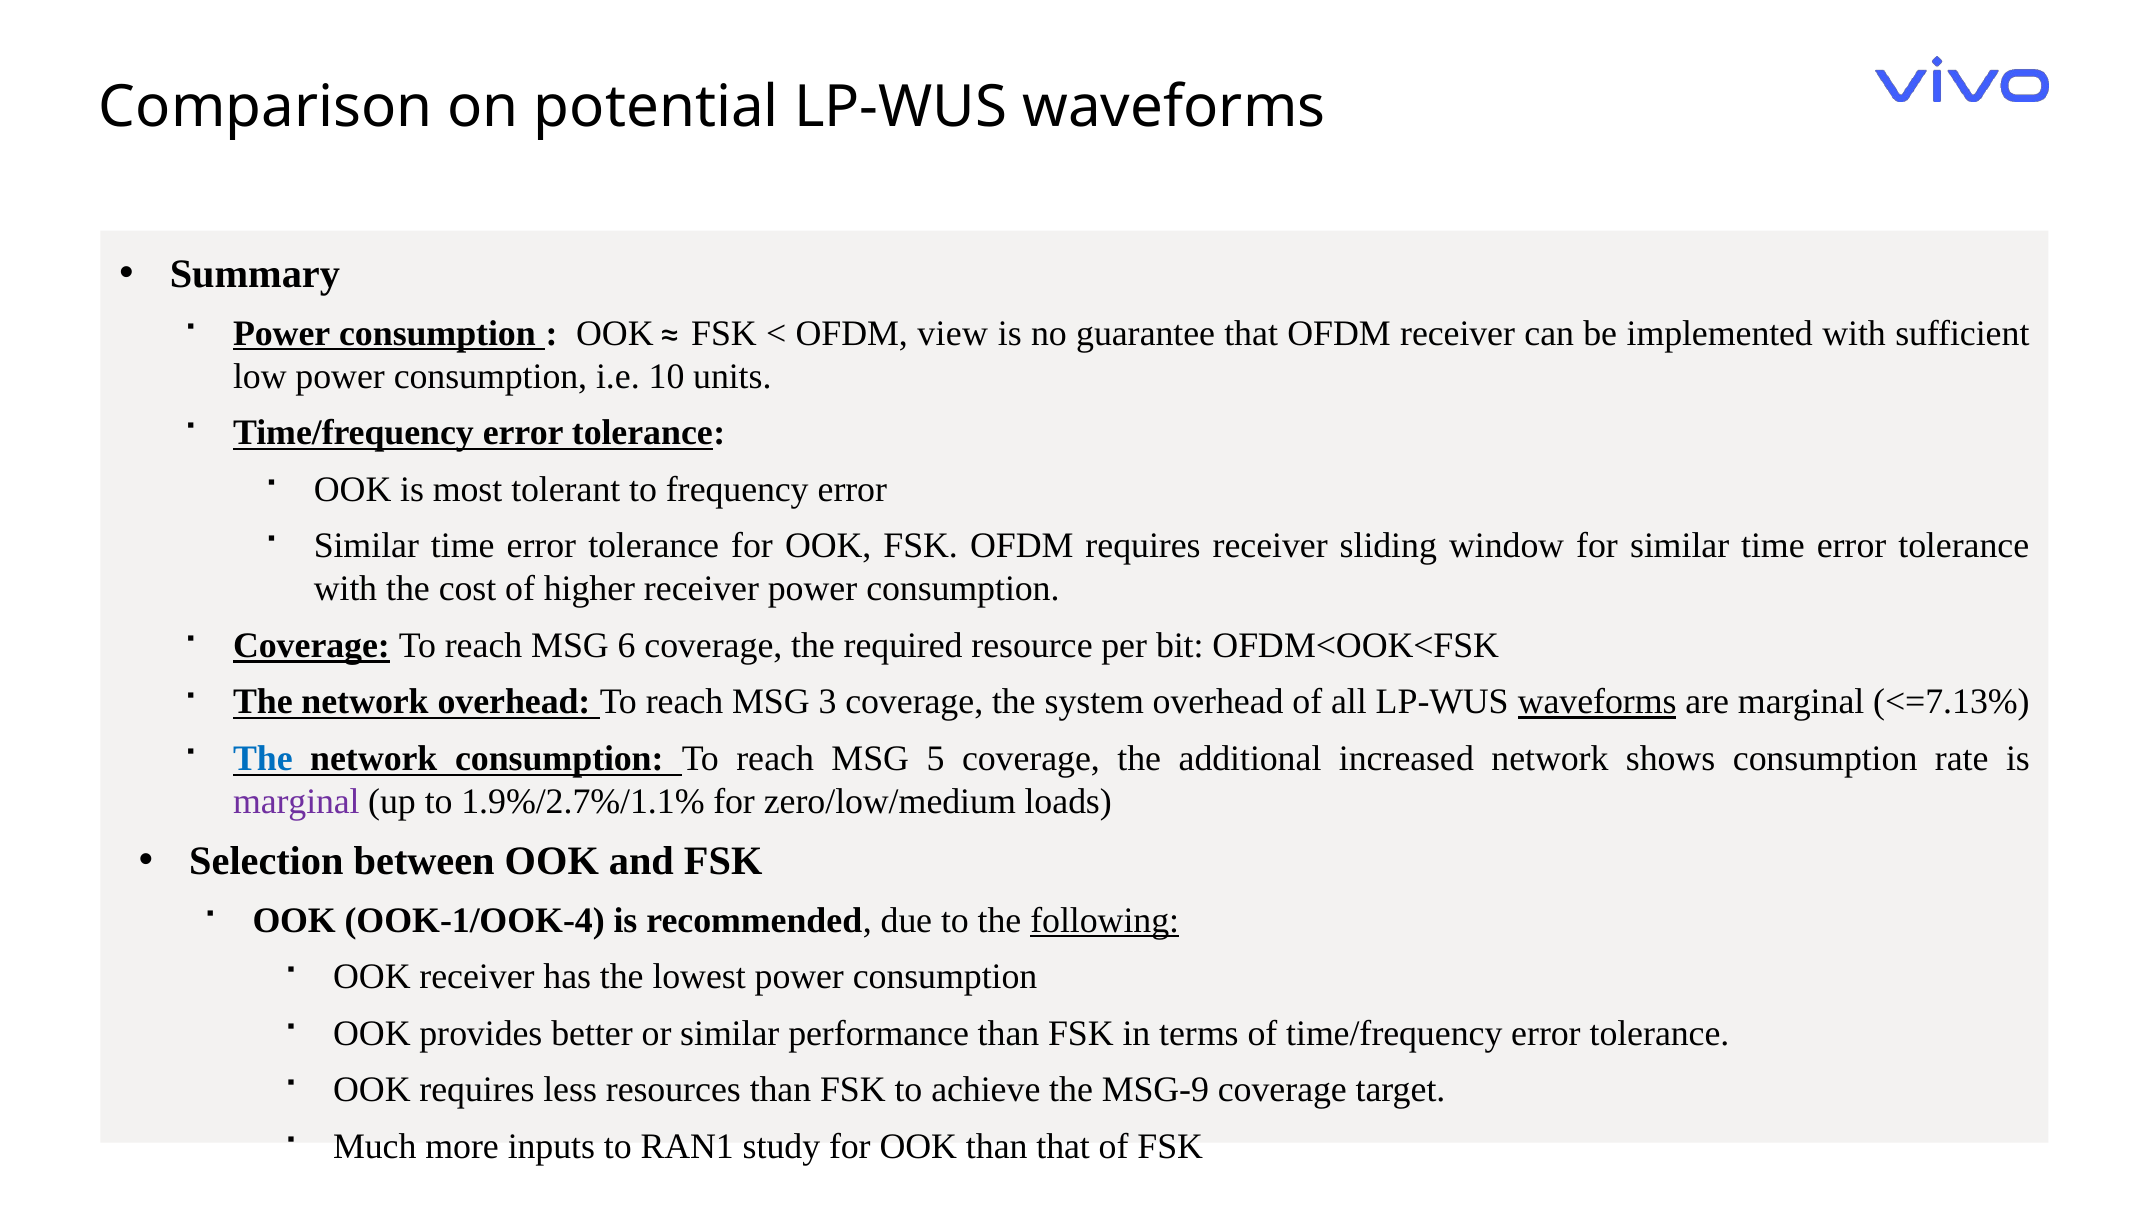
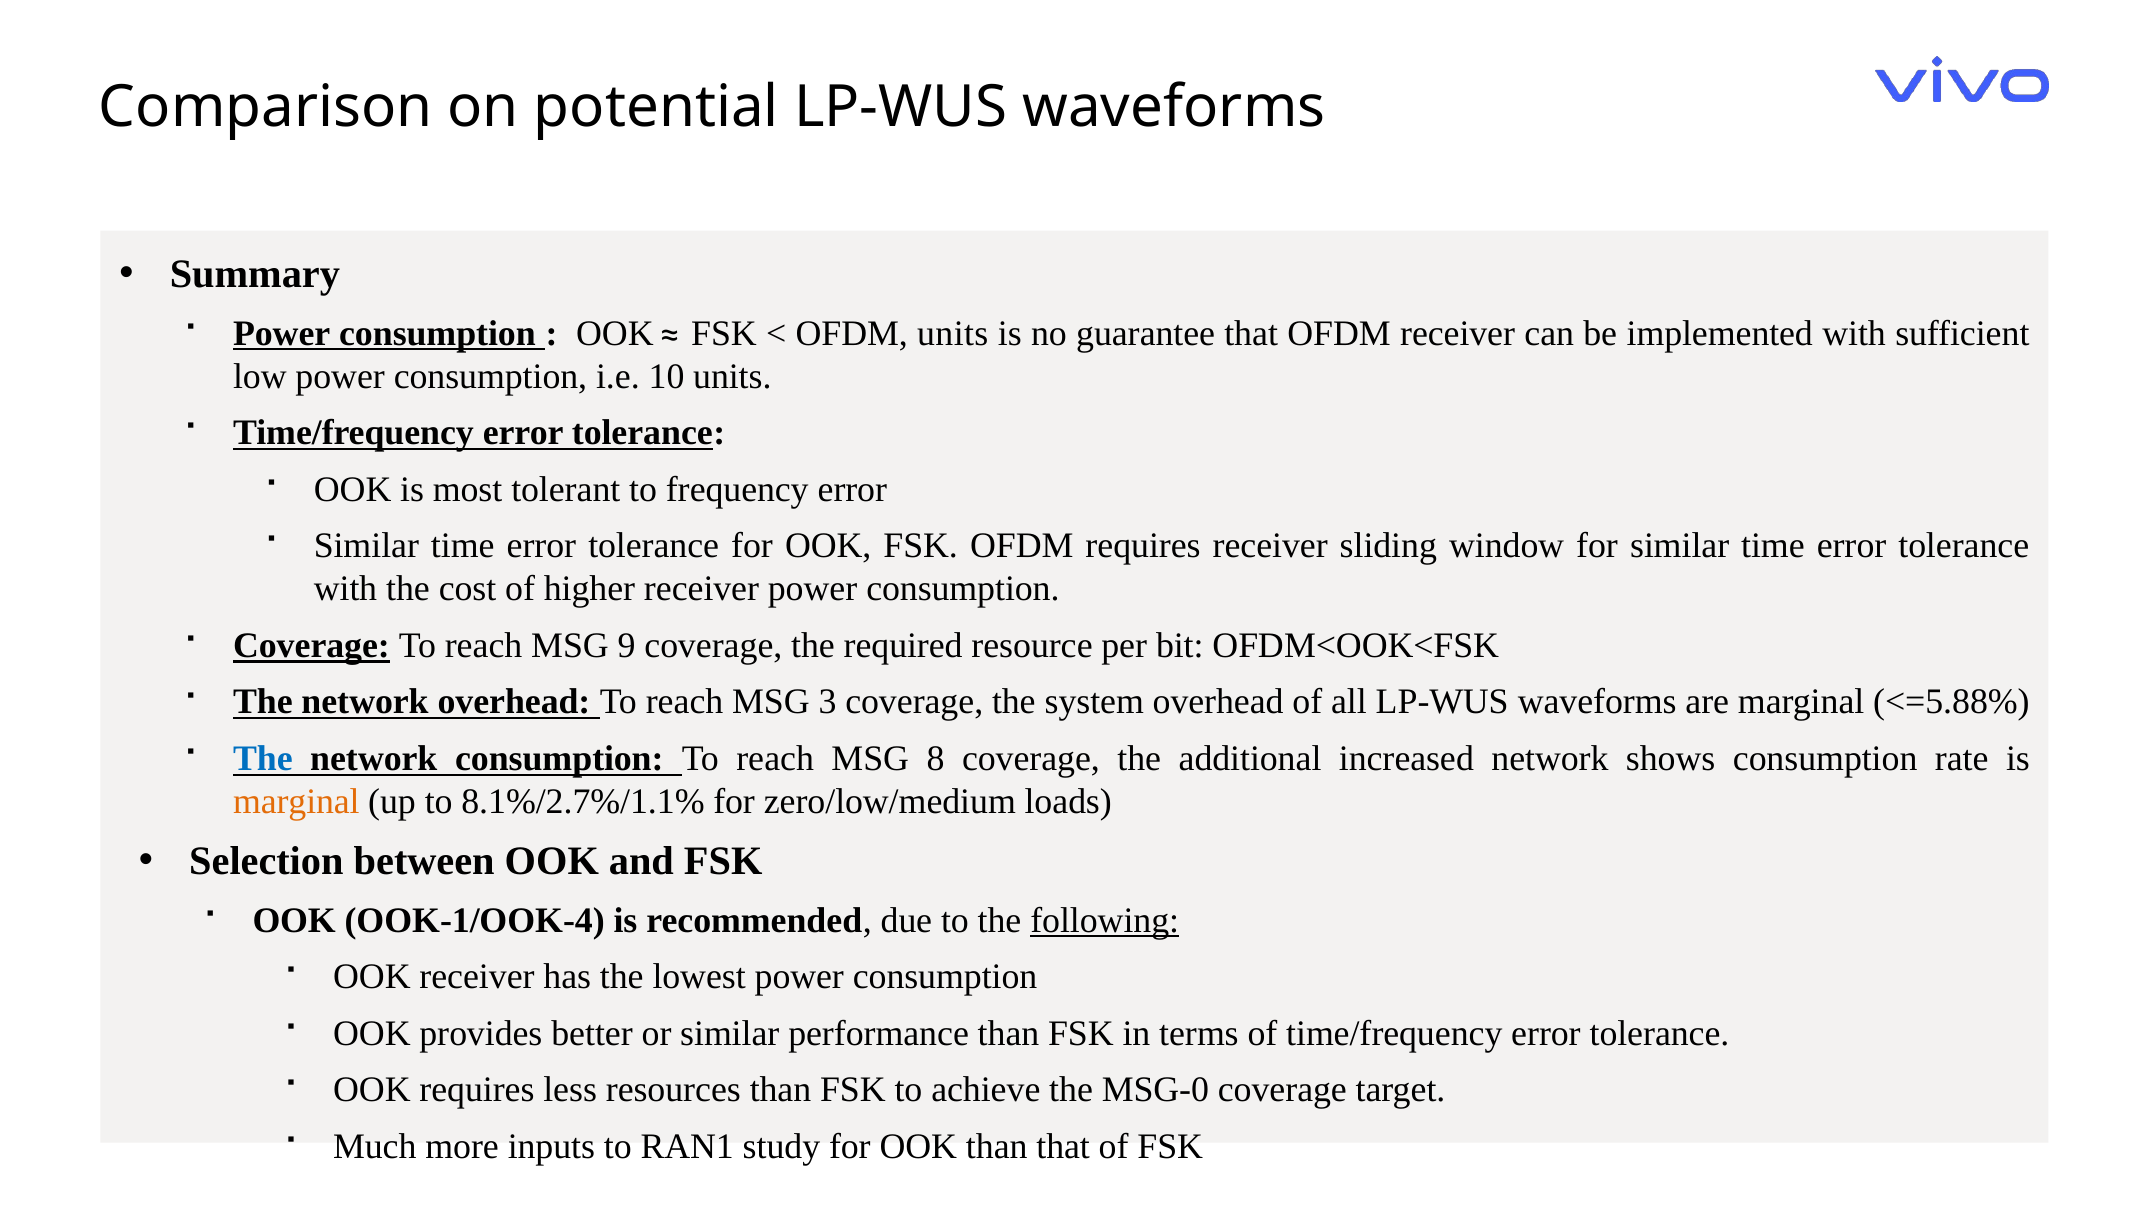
OFDM view: view -> units
6: 6 -> 9
waveforms at (1597, 702) underline: present -> none
<=7.13%: <=7.13% -> <=5.88%
5: 5 -> 8
marginal at (296, 801) colour: purple -> orange
1.9%/2.7%/1.1%: 1.9%/2.7%/1.1% -> 8.1%/2.7%/1.1%
MSG-9: MSG-9 -> MSG-0
